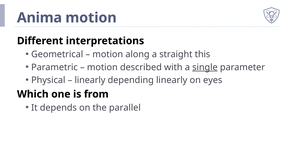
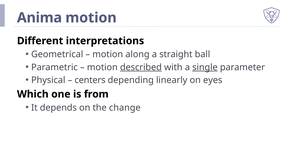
this: this -> ball
described underline: none -> present
linearly at (90, 80): linearly -> centers
parallel: parallel -> change
